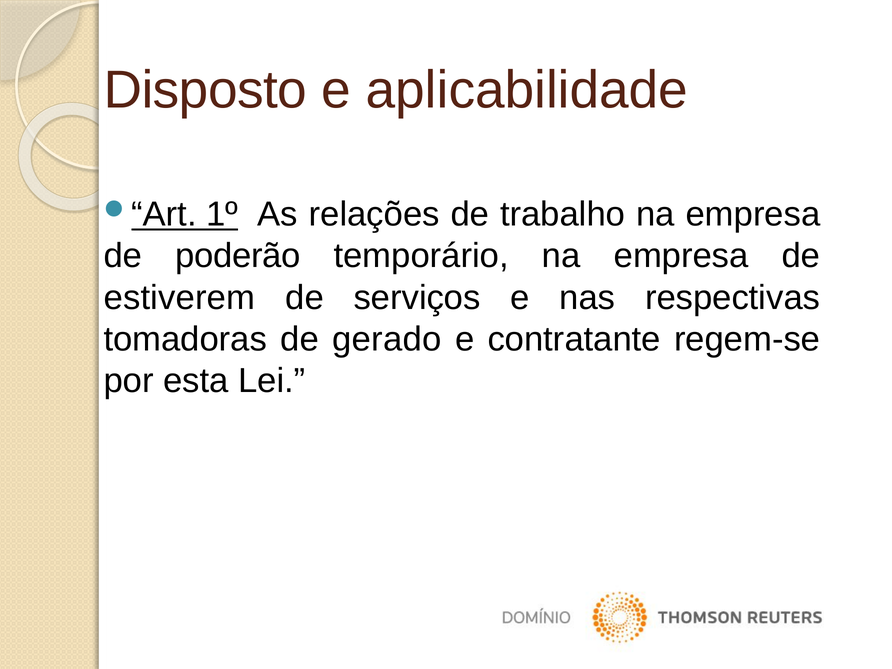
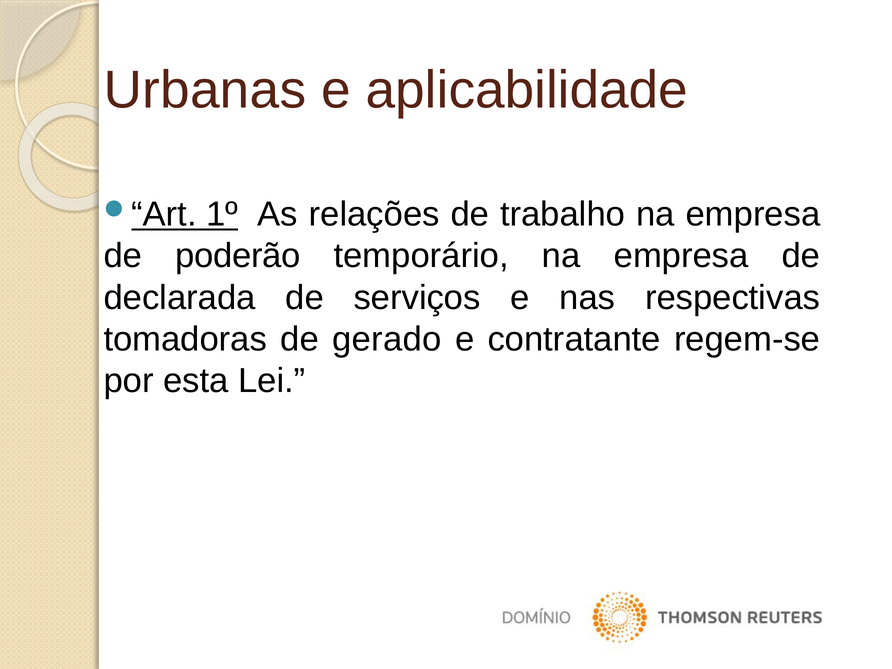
Disposto: Disposto -> Urbanas
estiverem: estiverem -> declarada
